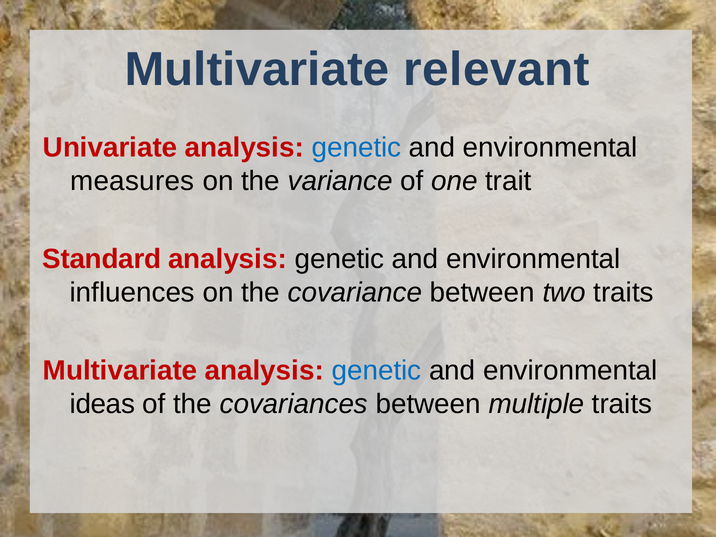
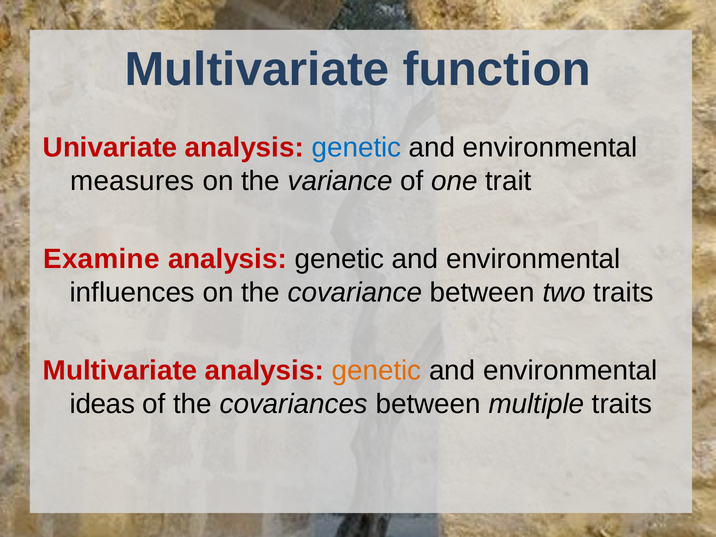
relevant: relevant -> function
Standard: Standard -> Examine
genetic at (377, 370) colour: blue -> orange
